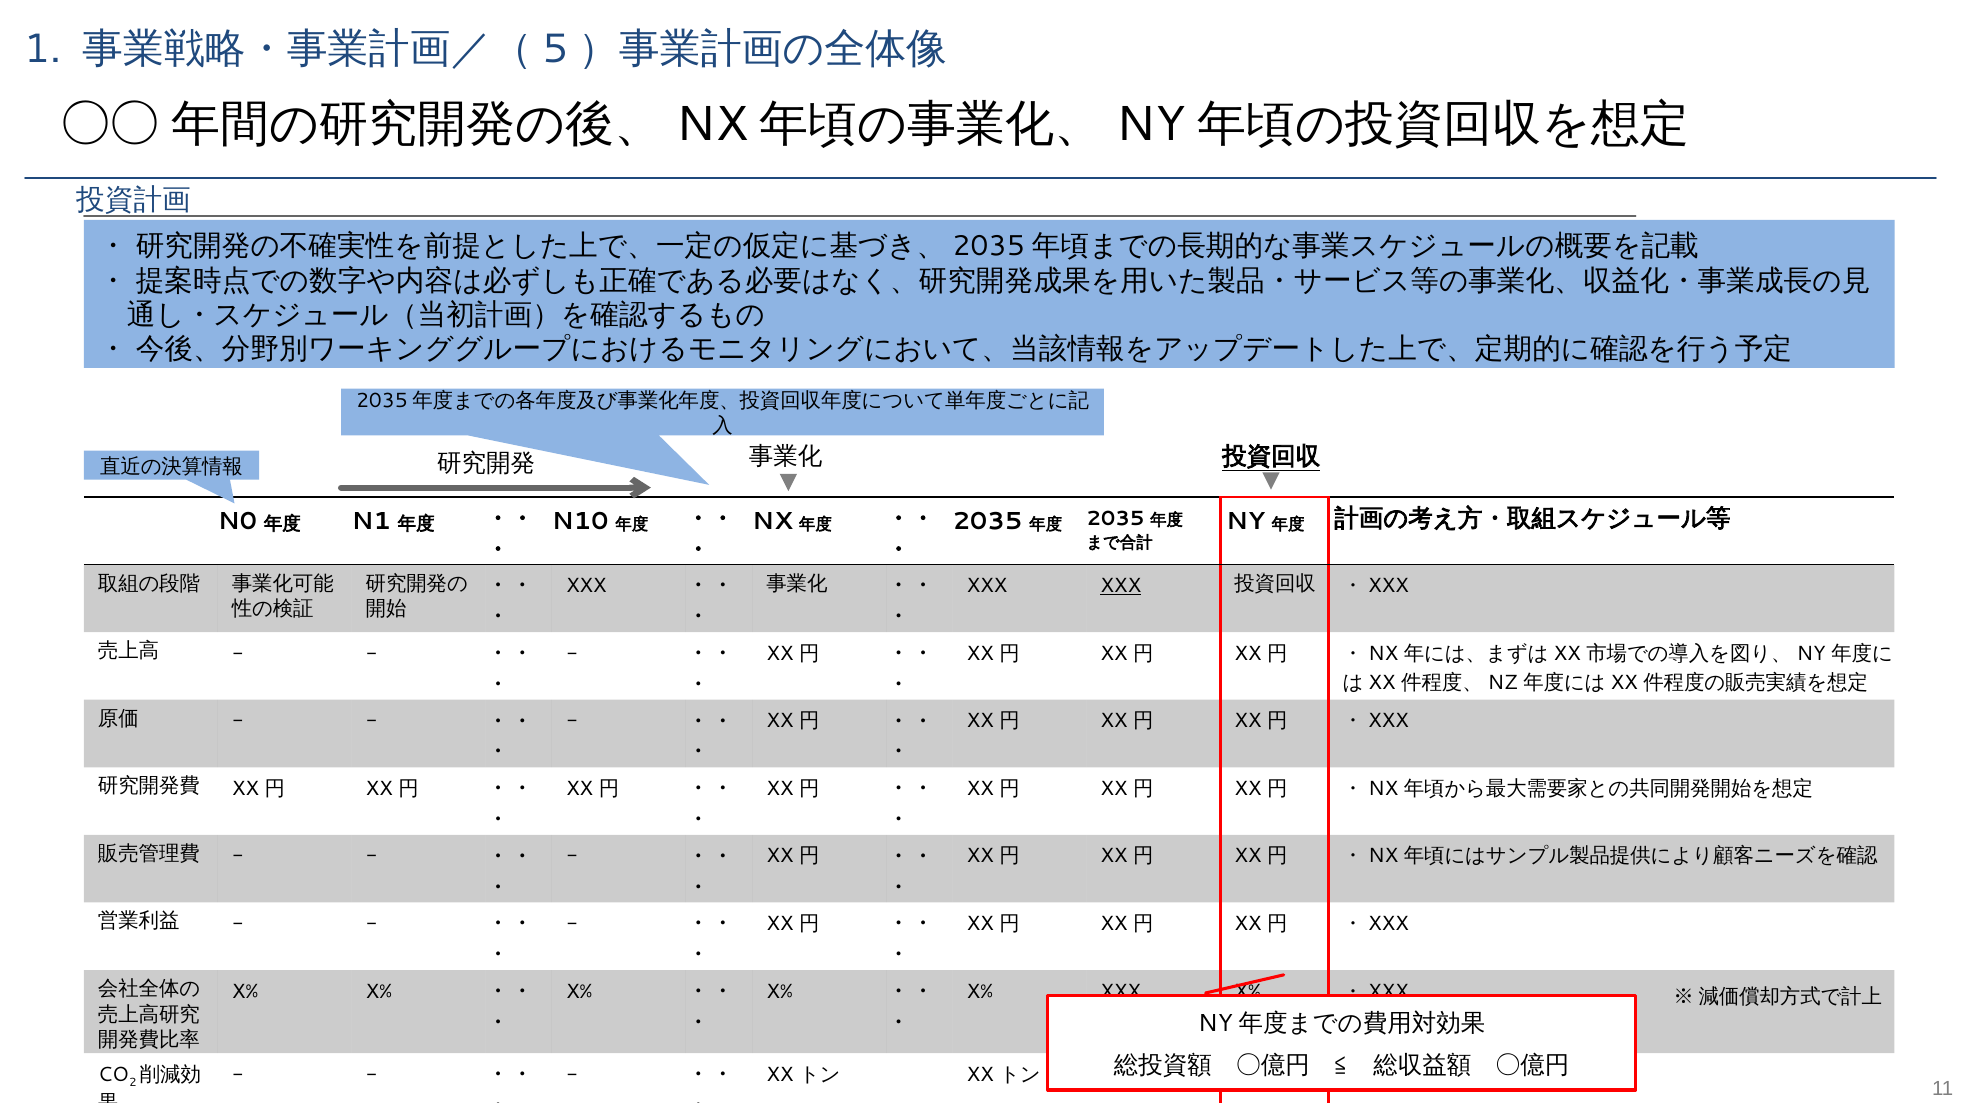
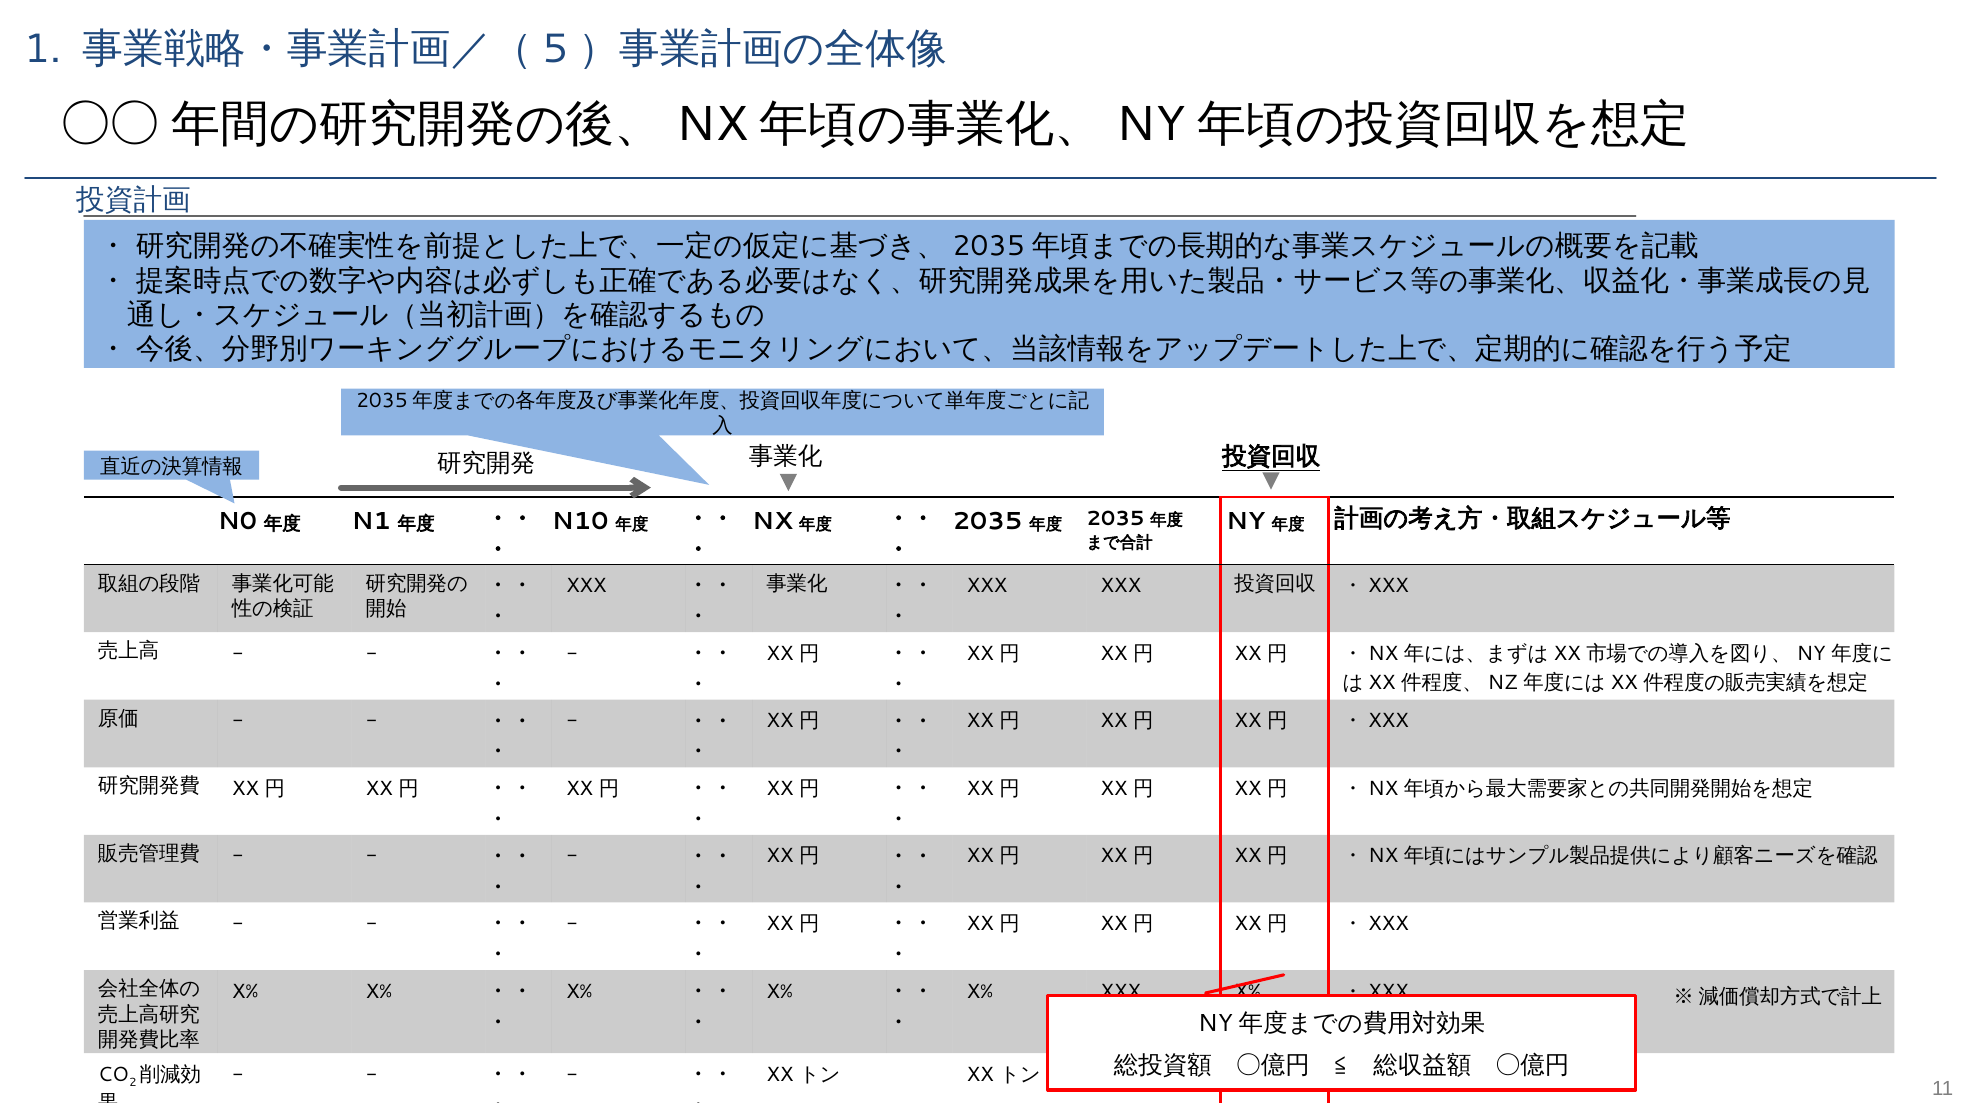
XXX at (1121, 586) underline: present -> none
